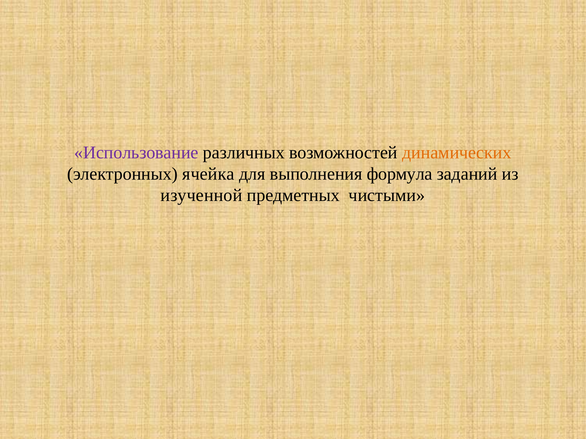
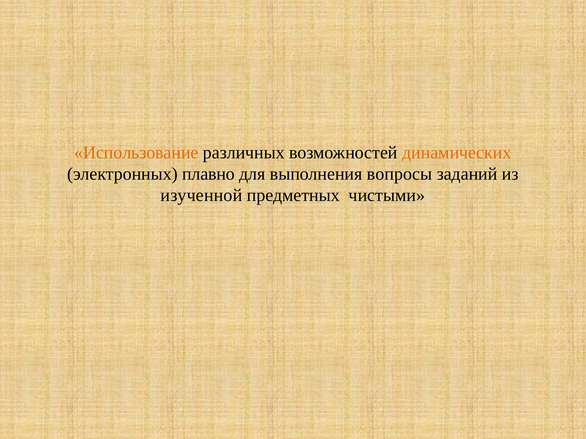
Использование colour: purple -> orange
ячейка: ячейка -> плавно
формула: формула -> вопросы
